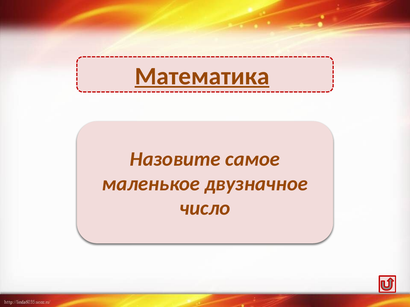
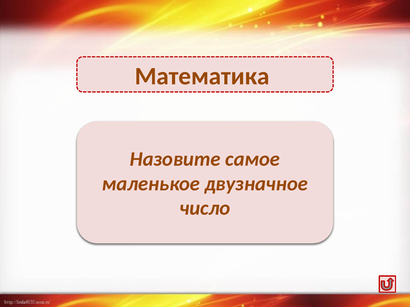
Математика underline: present -> none
